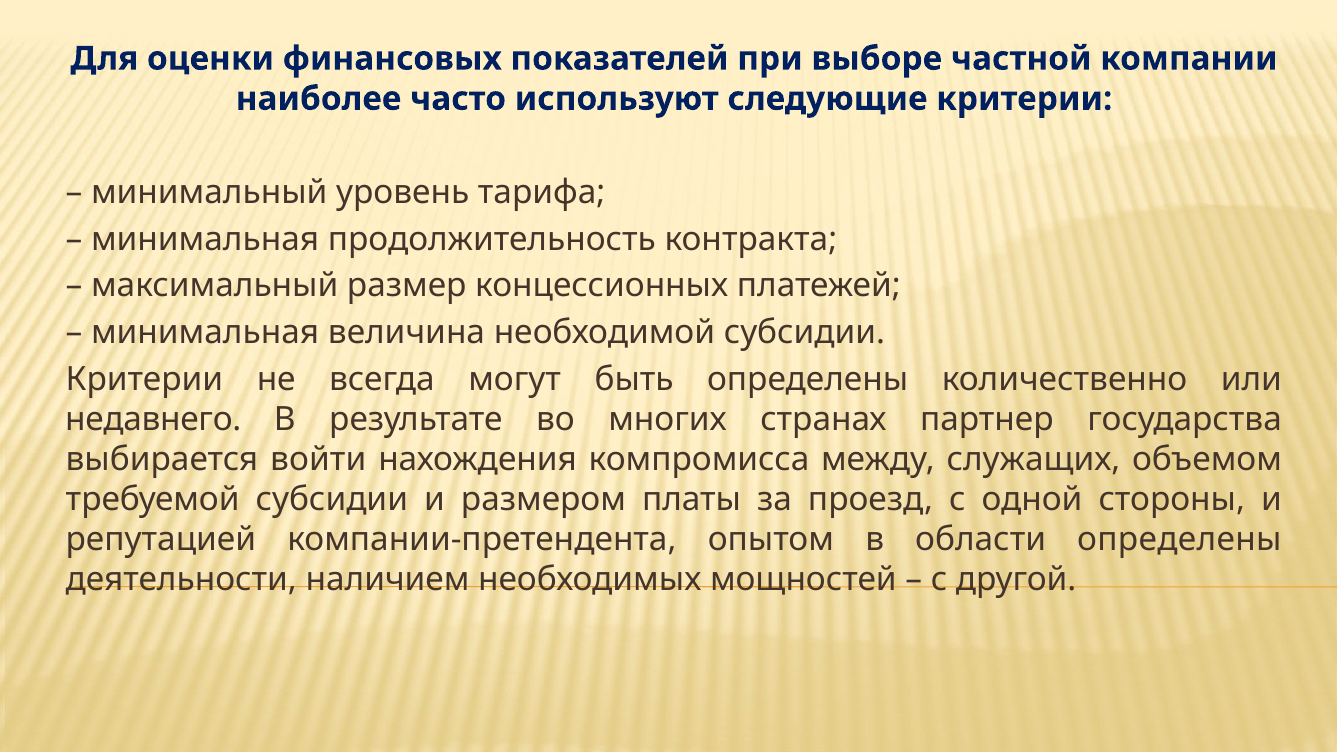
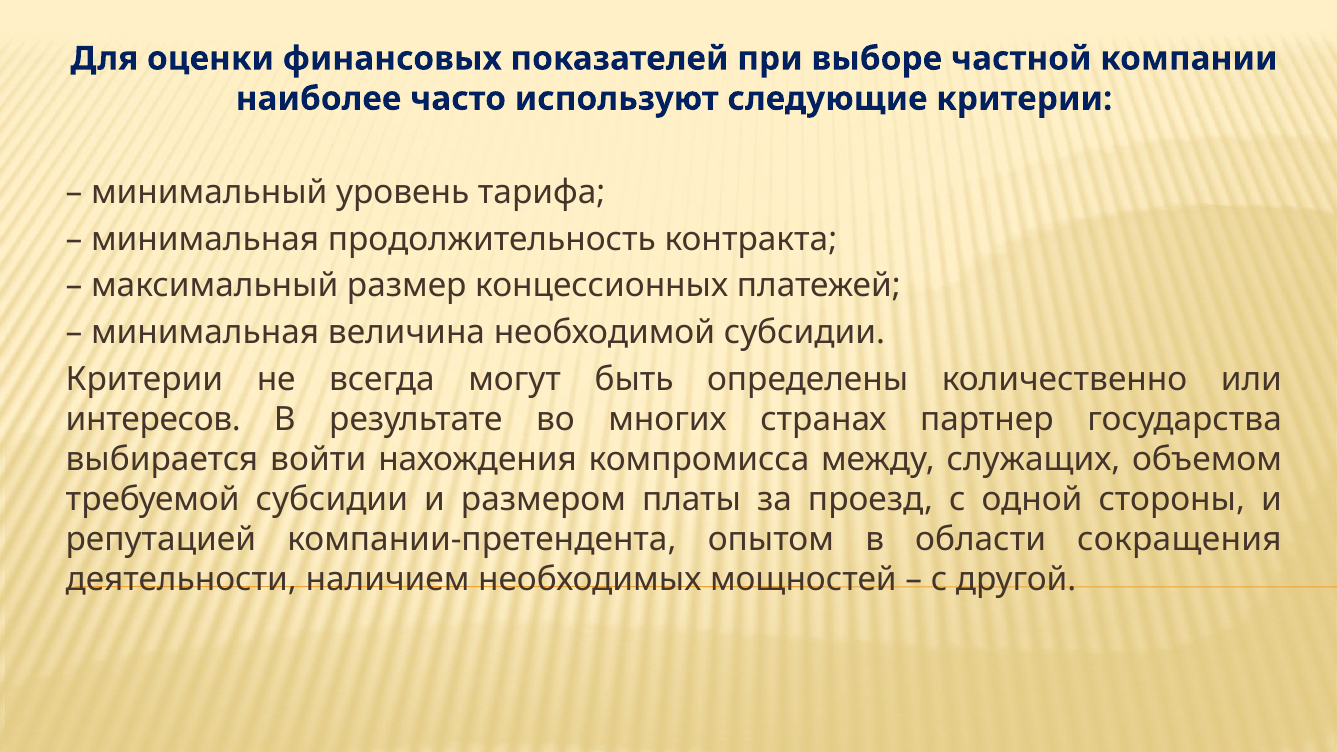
недавнего: недавнего -> интересов
области определены: определены -> сокращения
